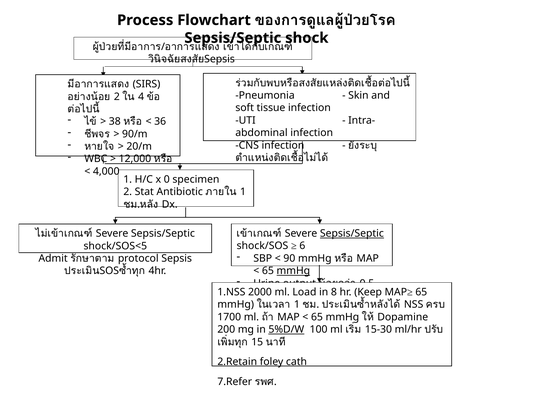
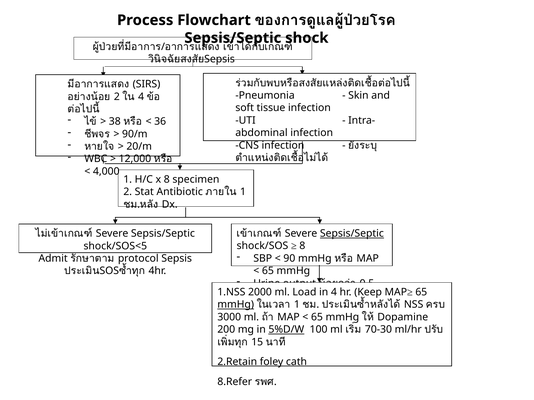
x 0: 0 -> 8
6 at (302, 246): 6 -> 8
mmHg at (293, 271) underline: present -> none
in 8: 8 -> 4
mmHg at (236, 305) underline: none -> present
1700: 1700 -> 3000
15-30: 15-30 -> 70-30
7.Refer: 7.Refer -> 8.Refer
